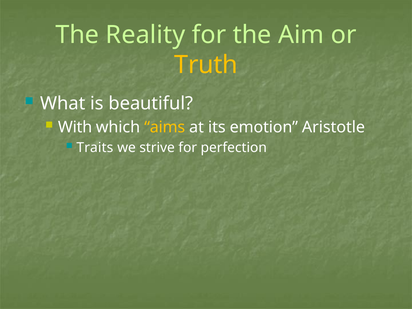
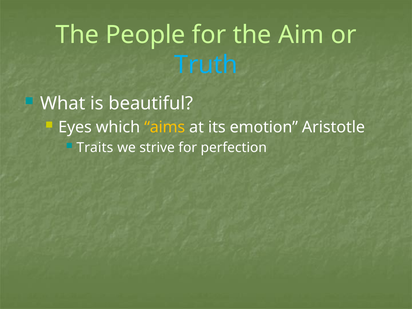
Reality: Reality -> People
Truth colour: yellow -> light blue
With: With -> Eyes
